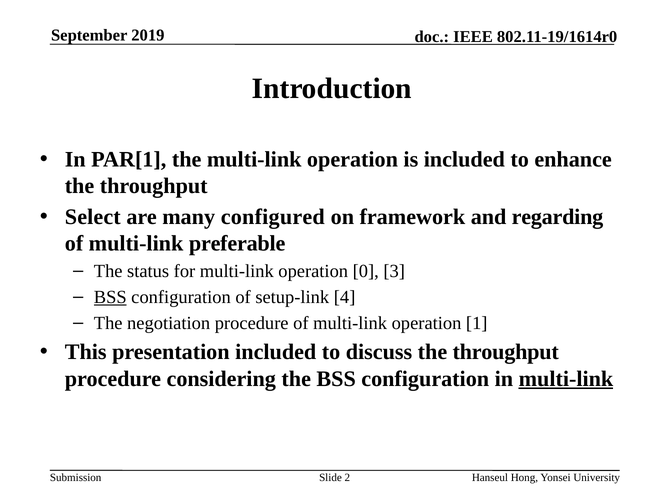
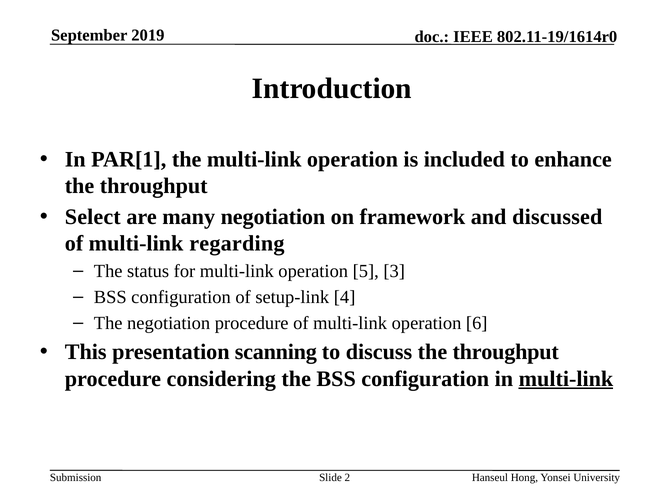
many configured: configured -> negotiation
regarding: regarding -> discussed
preferable: preferable -> regarding
0: 0 -> 5
BSS at (110, 297) underline: present -> none
1: 1 -> 6
presentation included: included -> scanning
